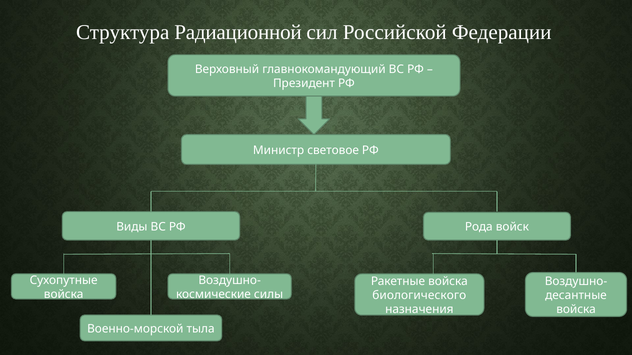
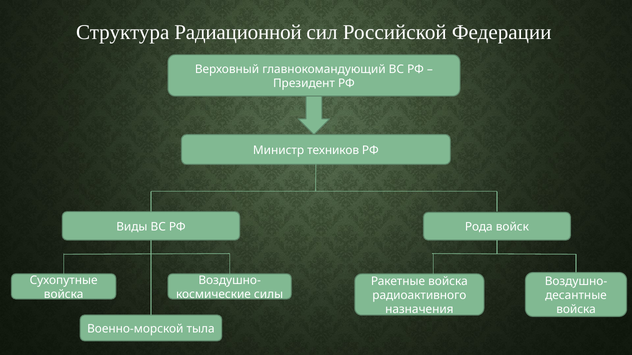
световое: световое -> техников
биологического: биологического -> радиоактивного
